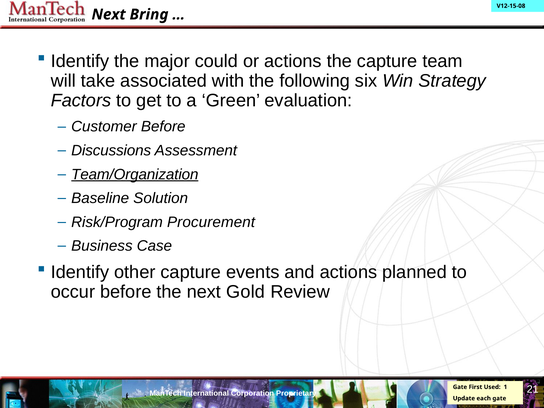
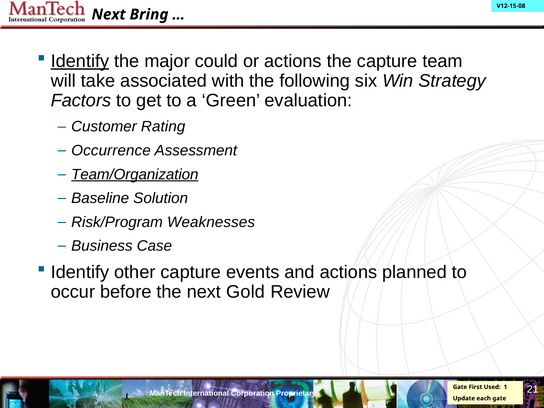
Identify at (80, 61) underline: none -> present
Customer Before: Before -> Rating
Discussions: Discussions -> Occurrence
Procurement: Procurement -> Weaknesses
